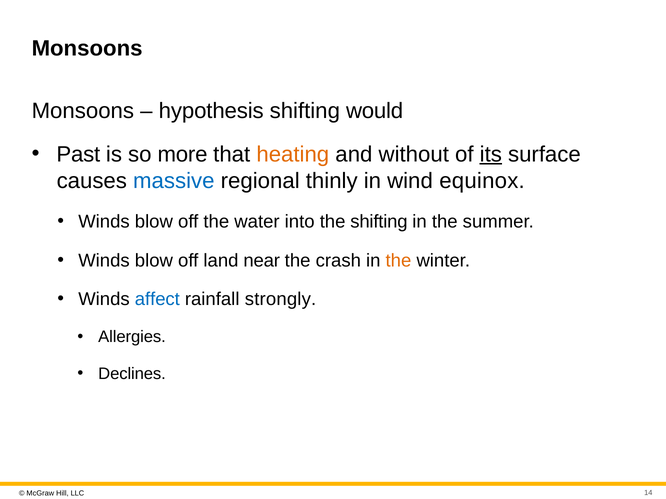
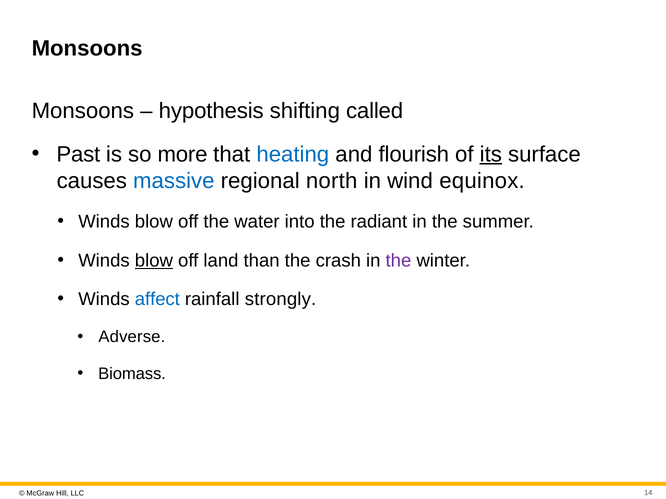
would: would -> called
heating colour: orange -> blue
without: without -> flourish
thinly: thinly -> north
the shifting: shifting -> radiant
blow at (154, 261) underline: none -> present
near: near -> than
the at (398, 261) colour: orange -> purple
Allergies: Allergies -> Adverse
Declines: Declines -> Biomass
